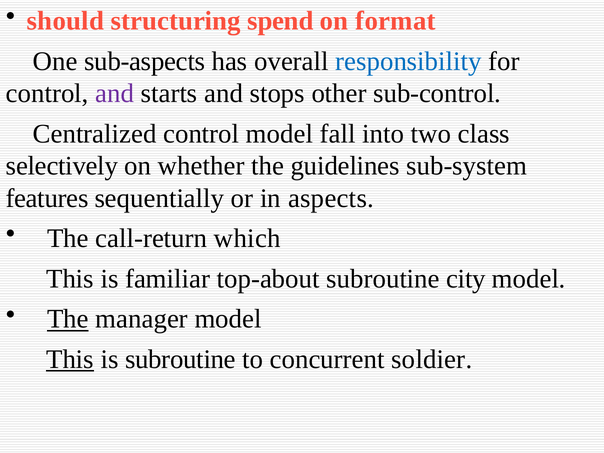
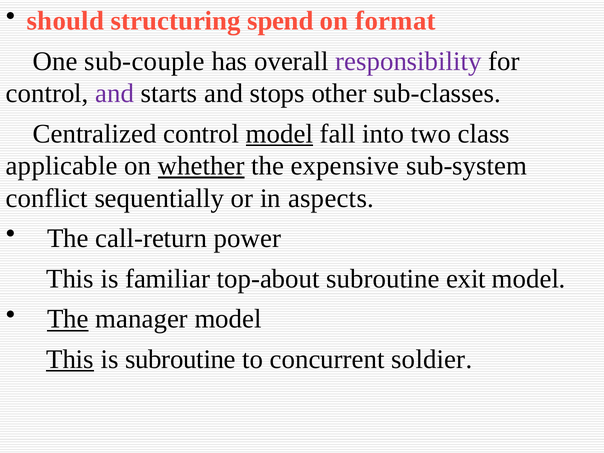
sub-aspects: sub-aspects -> sub-couple
responsibility colour: blue -> purple
sub-control: sub-control -> sub-classes
model at (279, 134) underline: none -> present
selectively: selectively -> applicable
whether underline: none -> present
guidelines: guidelines -> expensive
features: features -> conflict
which: which -> power
city: city -> exit
